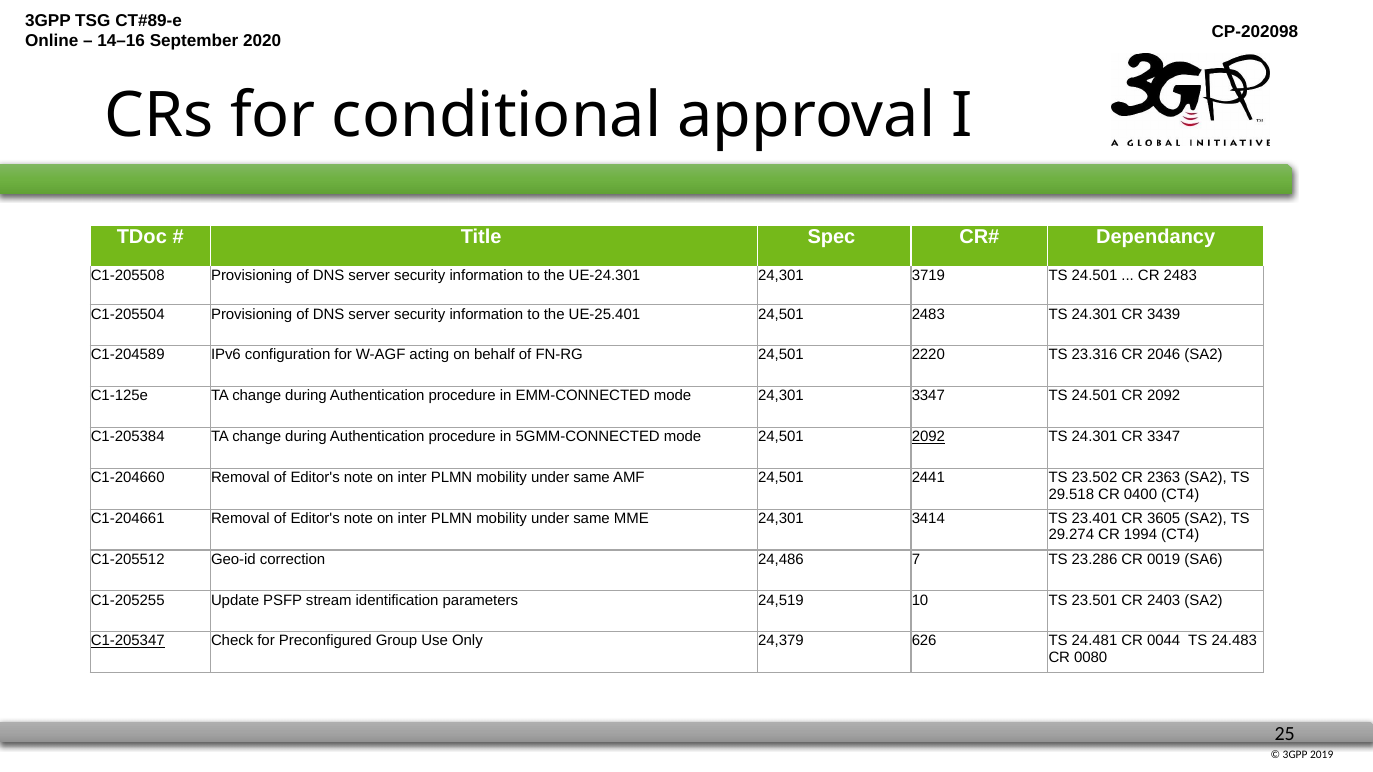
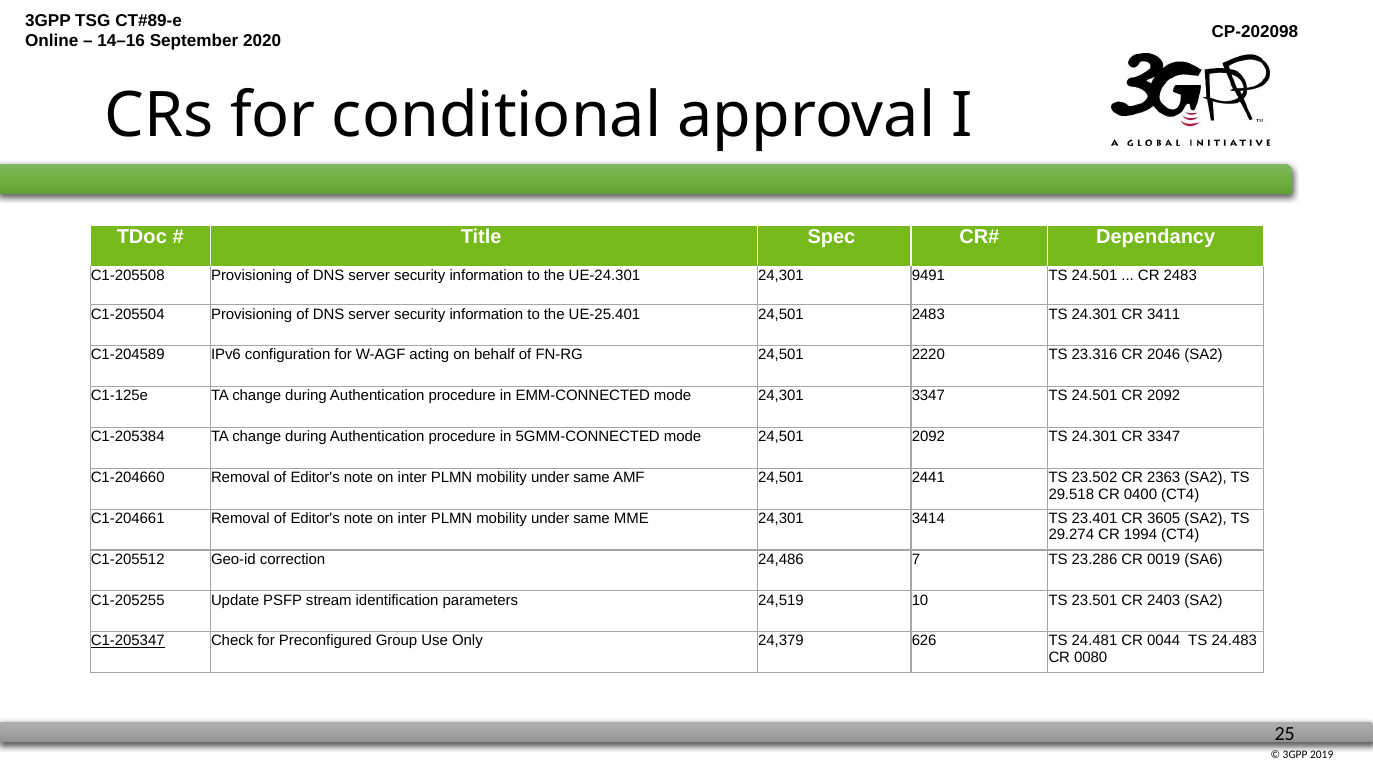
3719: 3719 -> 9491
3439: 3439 -> 3411
2092 at (928, 437) underline: present -> none
